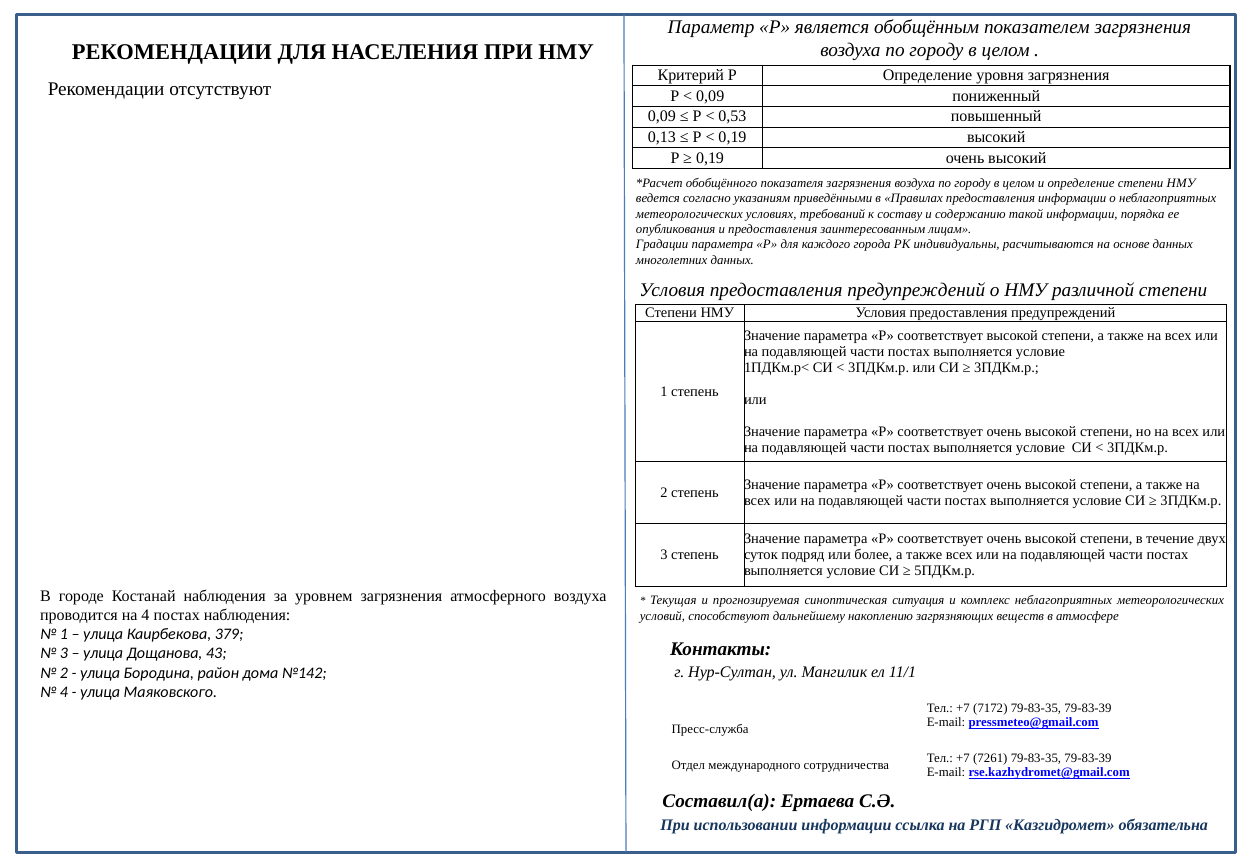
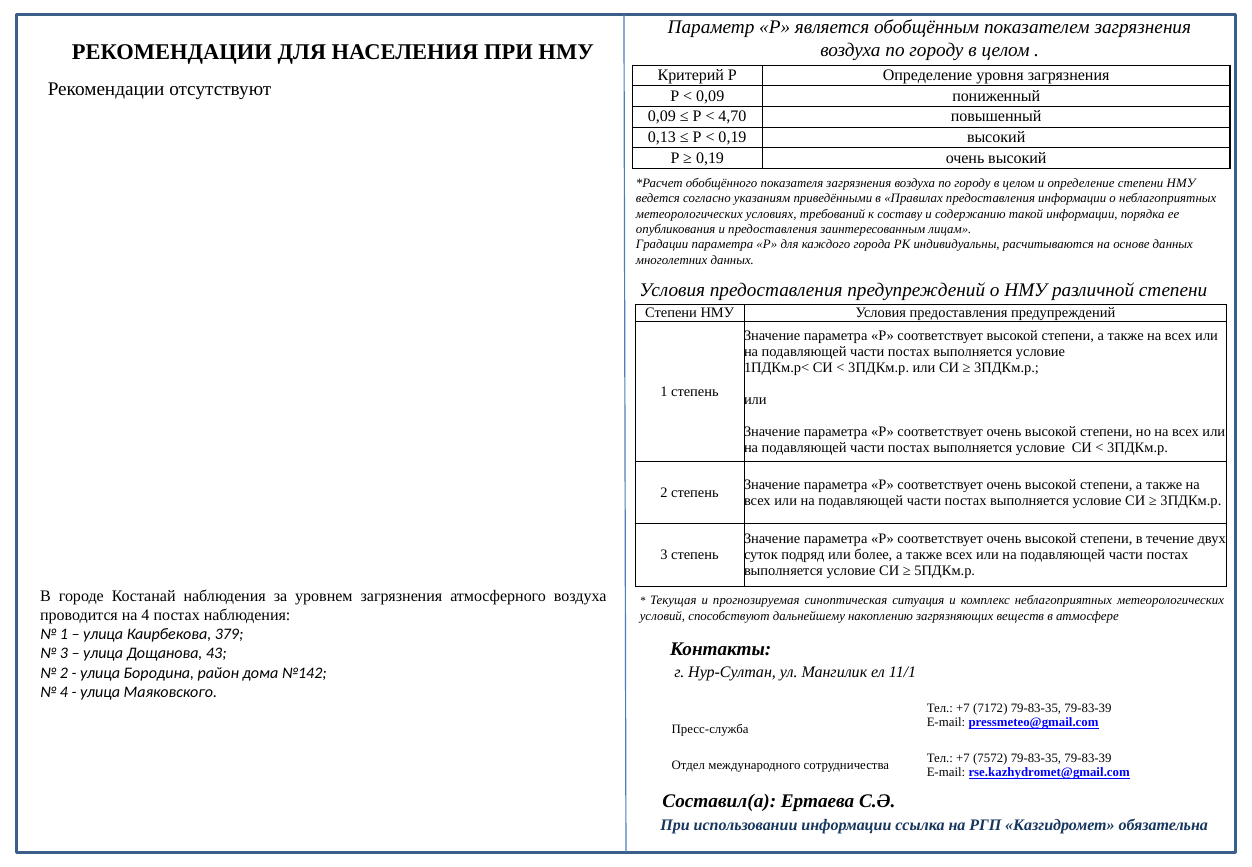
0,53: 0,53 -> 4,70
7261: 7261 -> 7572
